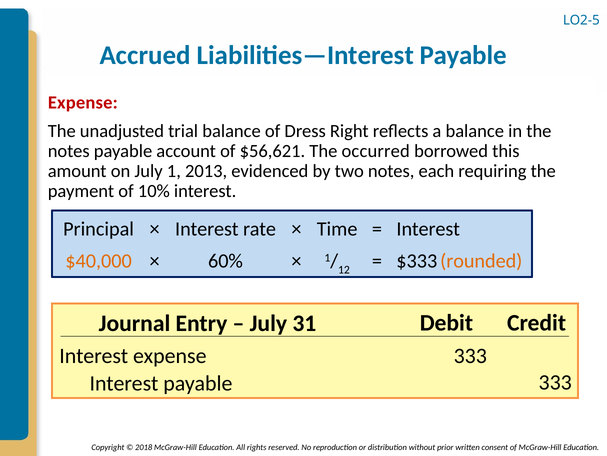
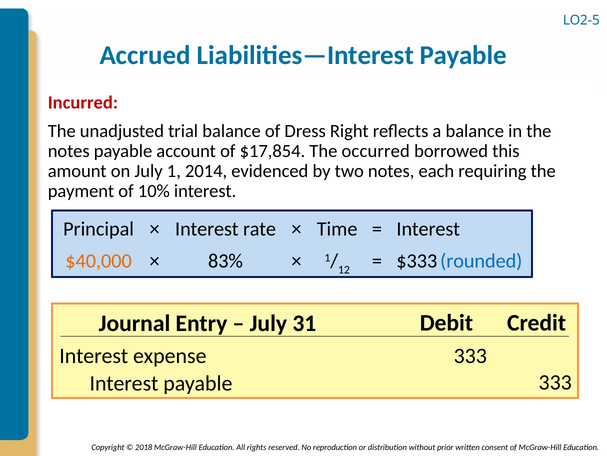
Expense at (83, 102): Expense -> Incurred
$56,621: $56,621 -> $17,854
2013: 2013 -> 2014
60%: 60% -> 83%
rounded colour: orange -> blue
